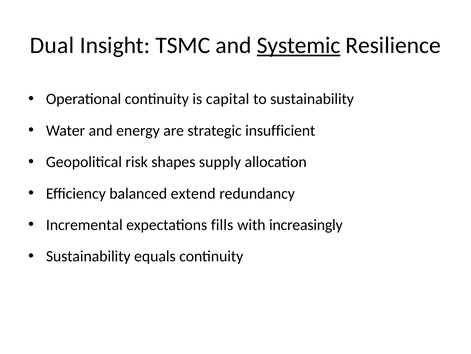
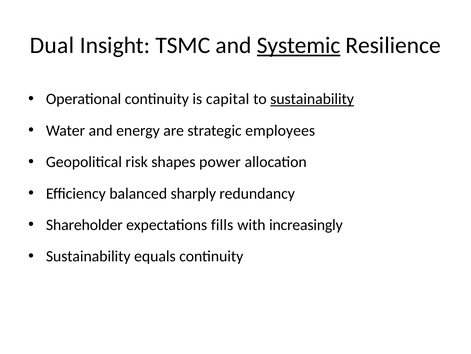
sustainability at (312, 99) underline: none -> present
insufficient: insufficient -> employees
supply: supply -> power
extend: extend -> sharply
Incremental: Incremental -> Shareholder
